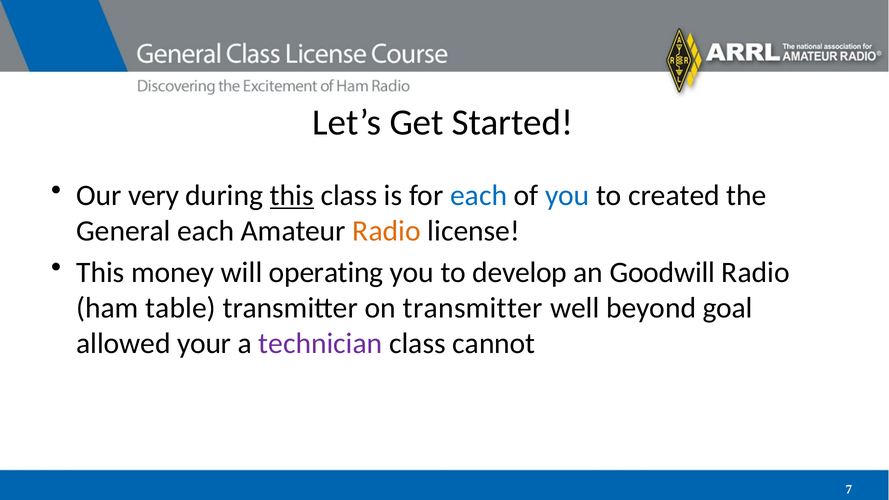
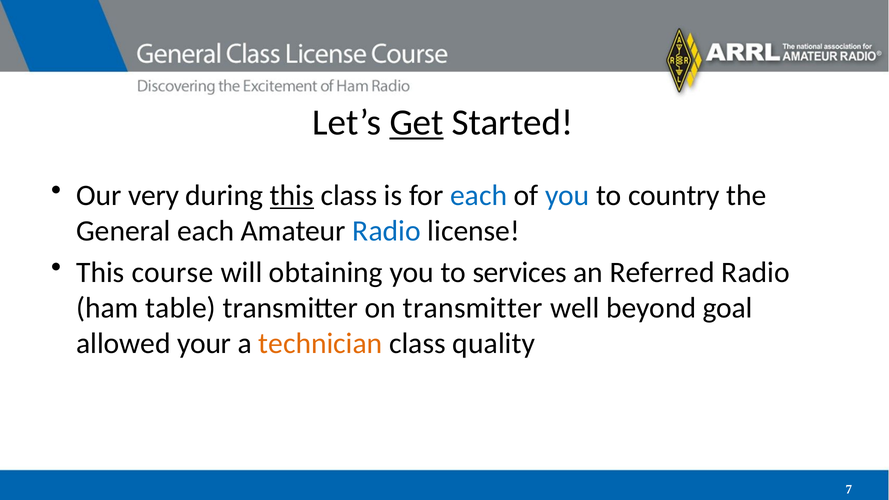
Get underline: none -> present
created: created -> country
Radio at (387, 231) colour: orange -> blue
money: money -> course
operating: operating -> obtaining
develop: develop -> services
Goodwill: Goodwill -> Referred
technician colour: purple -> orange
cannot: cannot -> quality
